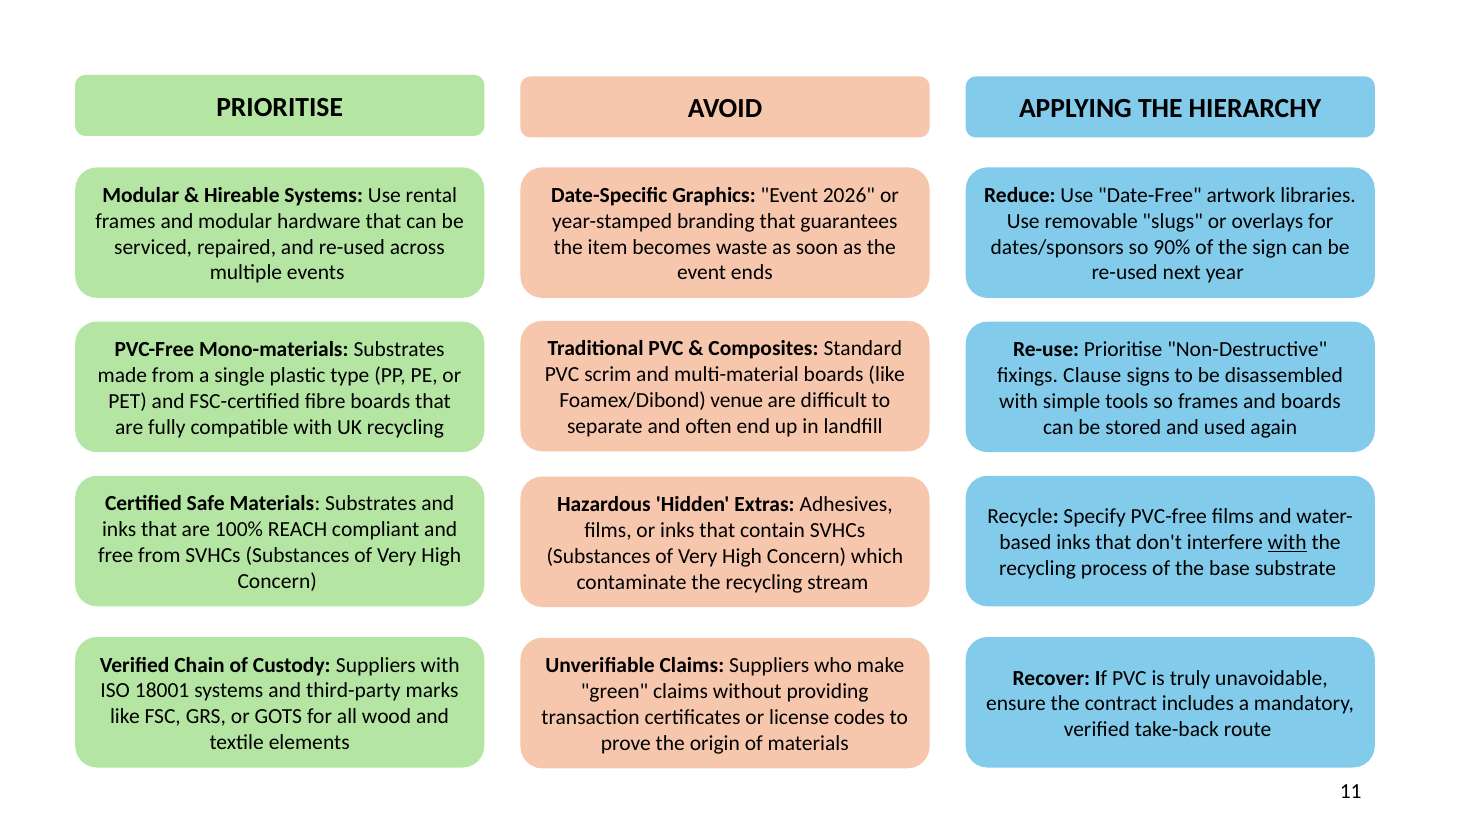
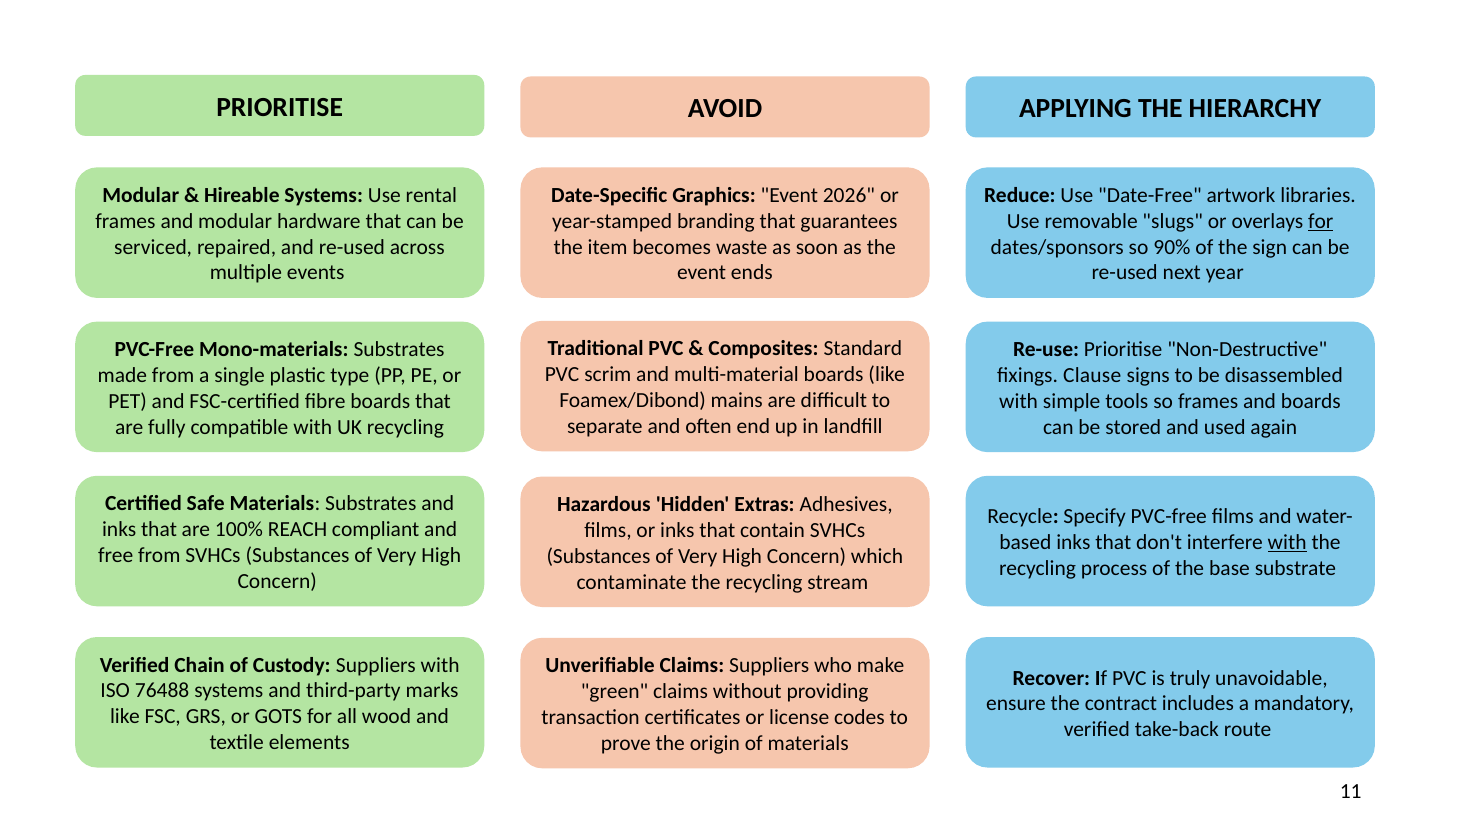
for at (1321, 221) underline: none -> present
venue: venue -> mains
18001: 18001 -> 76488
